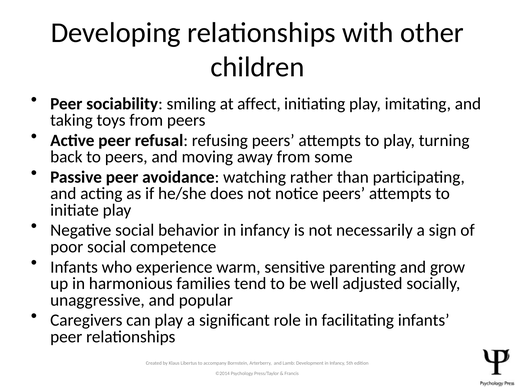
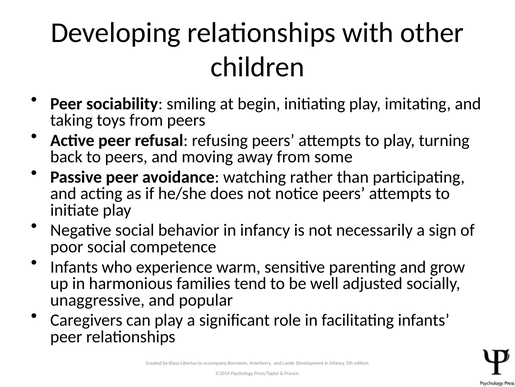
affect: affect -> begin
